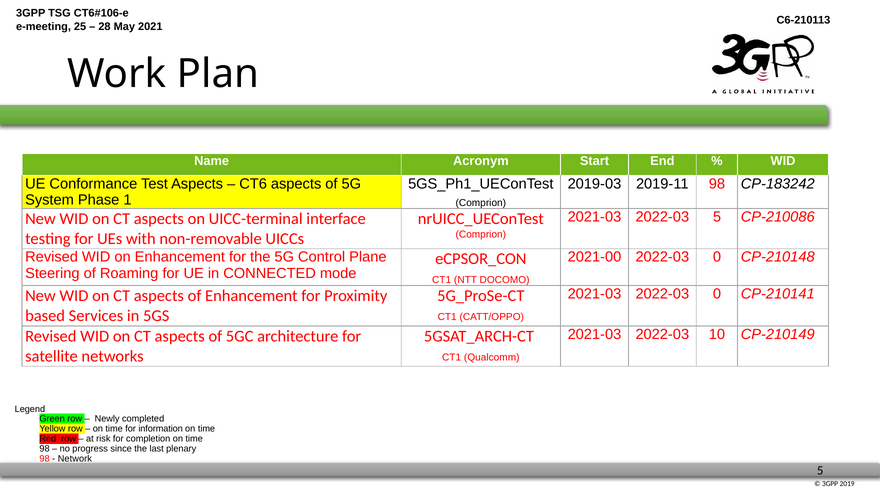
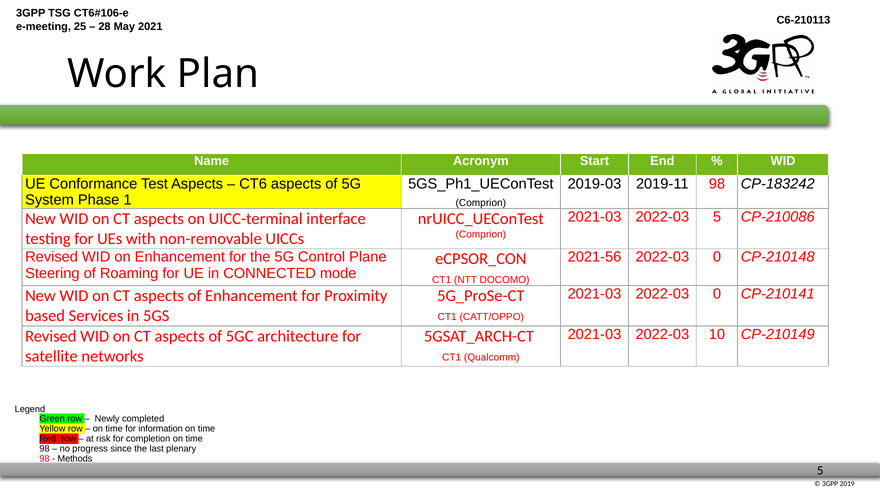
2021-00: 2021-00 -> 2021-56
Network: Network -> Methods
